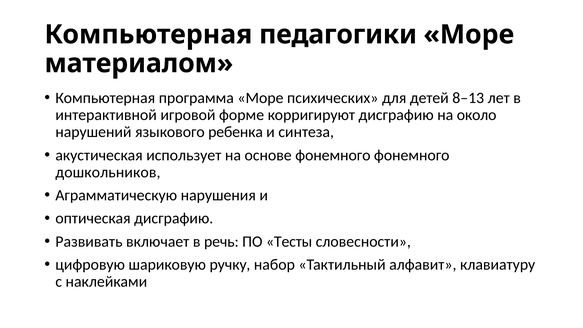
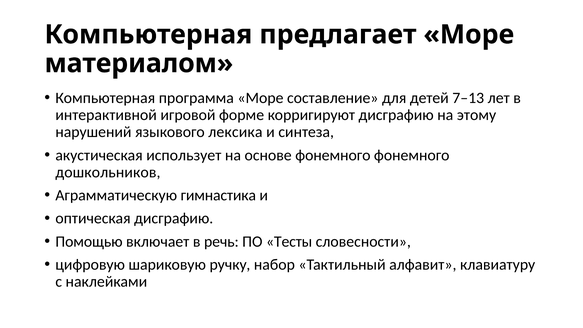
педагогики: педагогики -> предлагает
психических: психических -> составление
8–13: 8–13 -> 7–13
около: около -> этому
ребенка: ребенка -> лексика
нарушения: нарушения -> гимнастика
Развивать: Развивать -> Помощью
